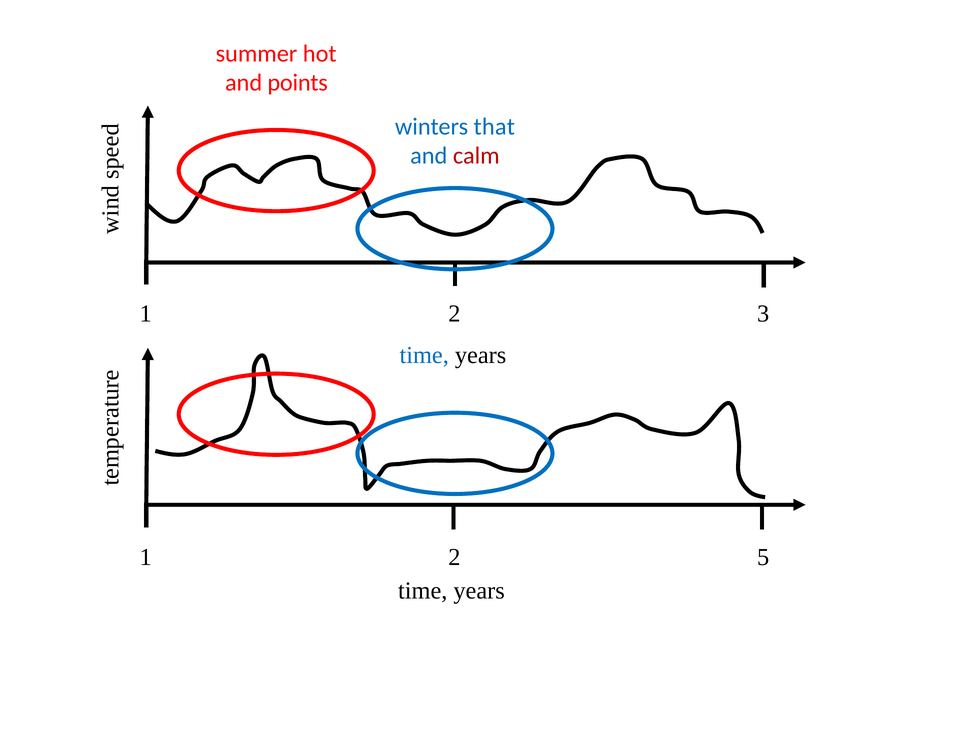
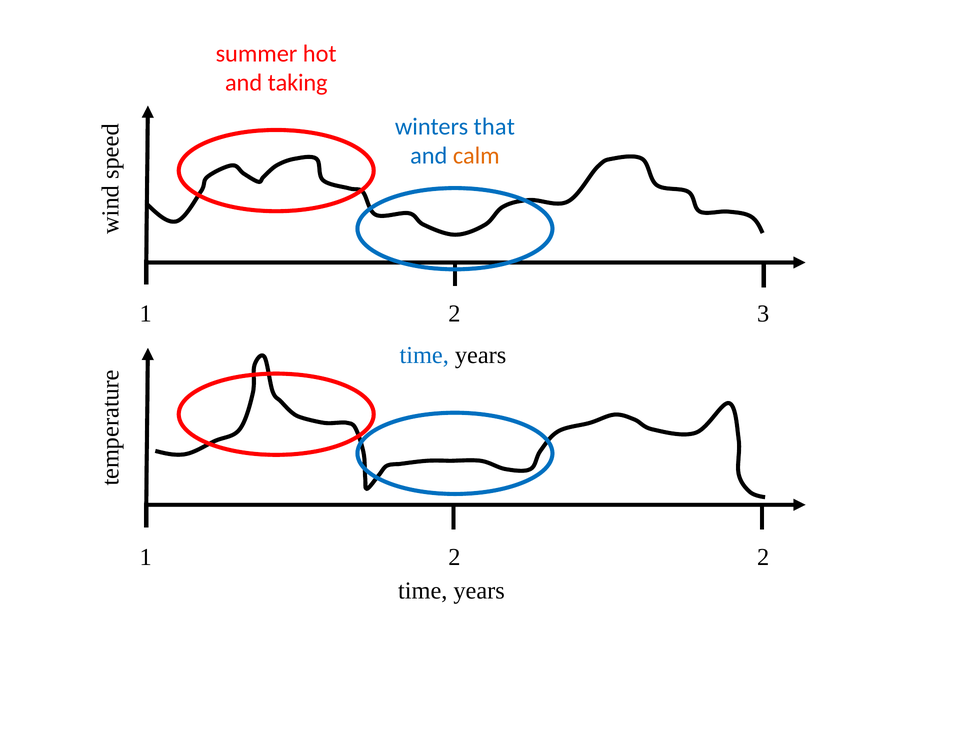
points: points -> taking
calm colour: red -> orange
2 5: 5 -> 2
